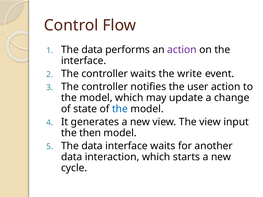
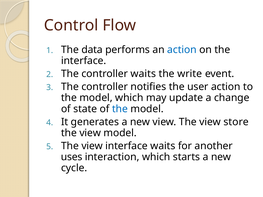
action at (182, 50) colour: purple -> blue
input: input -> store
then at (90, 133): then -> view
data at (92, 146): data -> view
data at (72, 157): data -> uses
